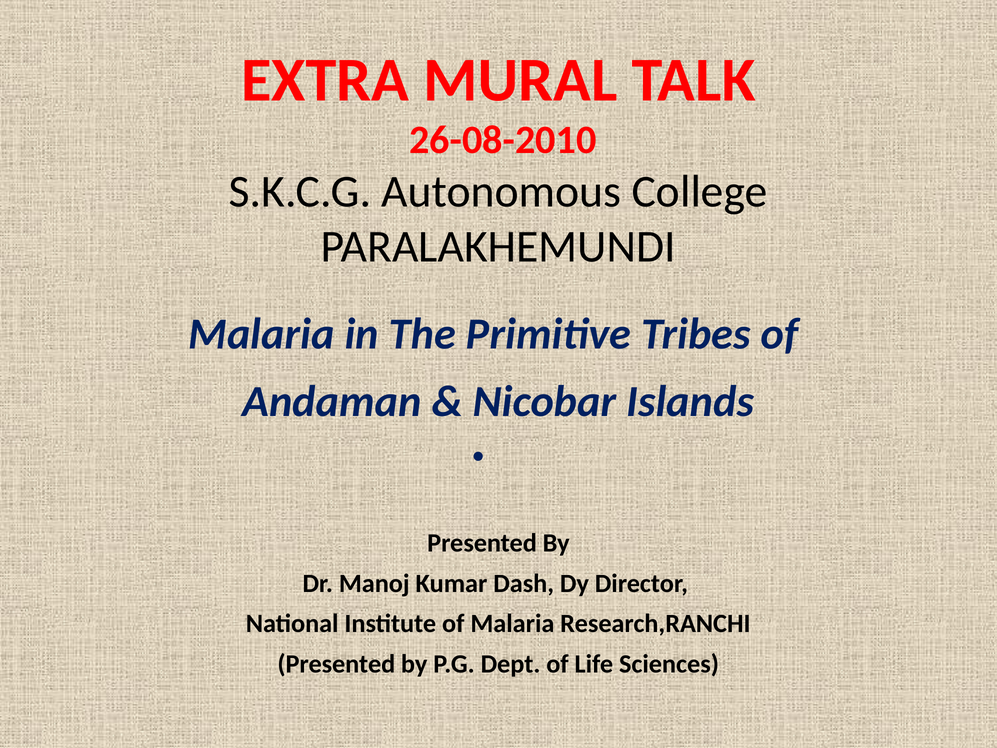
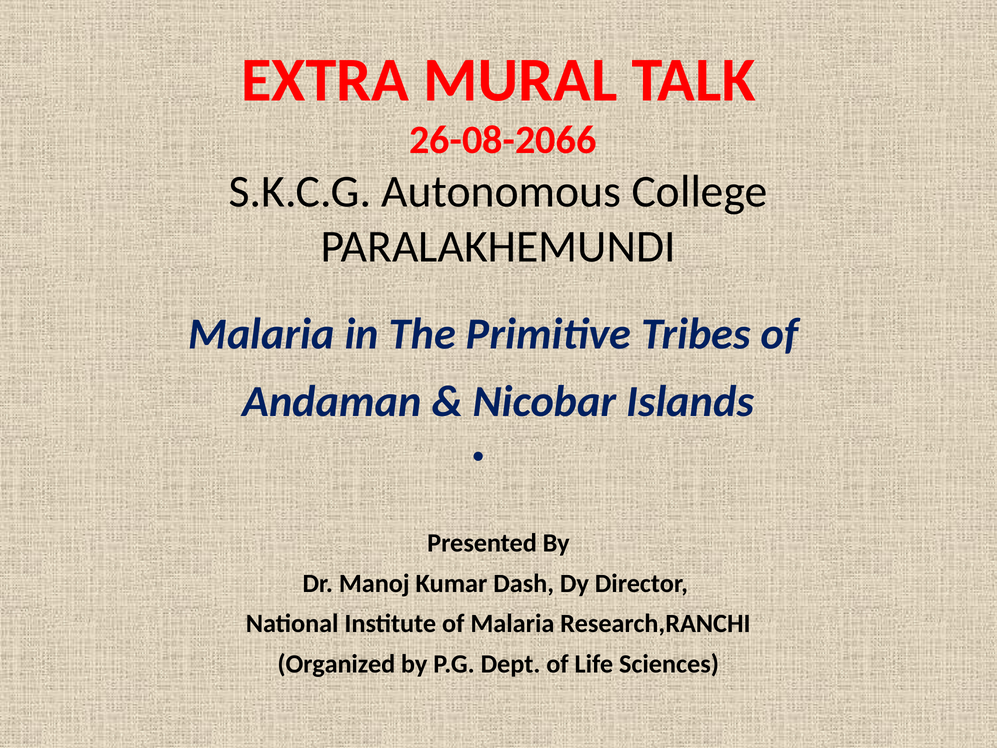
26-08-2010: 26-08-2010 -> 26-08-2066
Presented at (336, 664): Presented -> Organized
